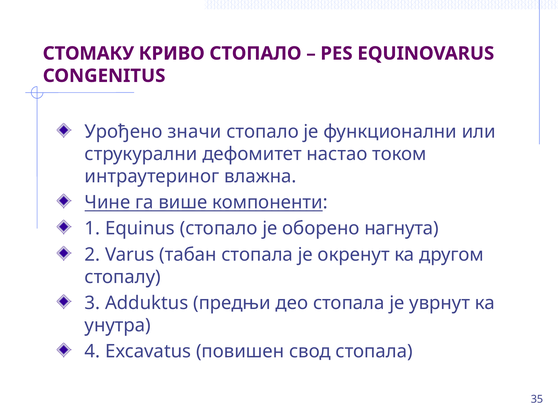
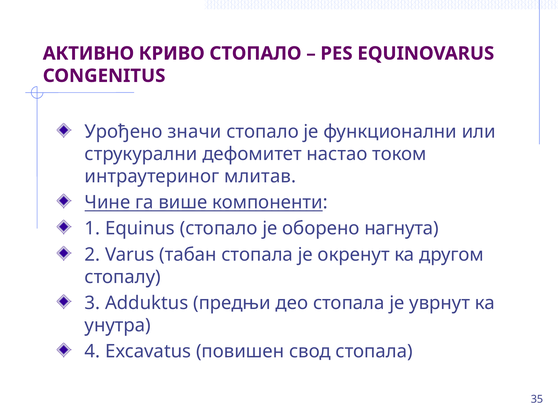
СТОМАКУ: СТОМАКУ -> АКТИВНО
влажна: влажна -> млитав
